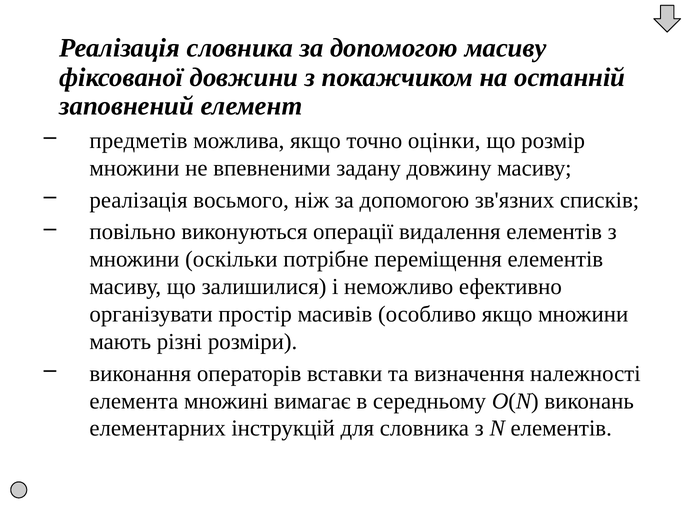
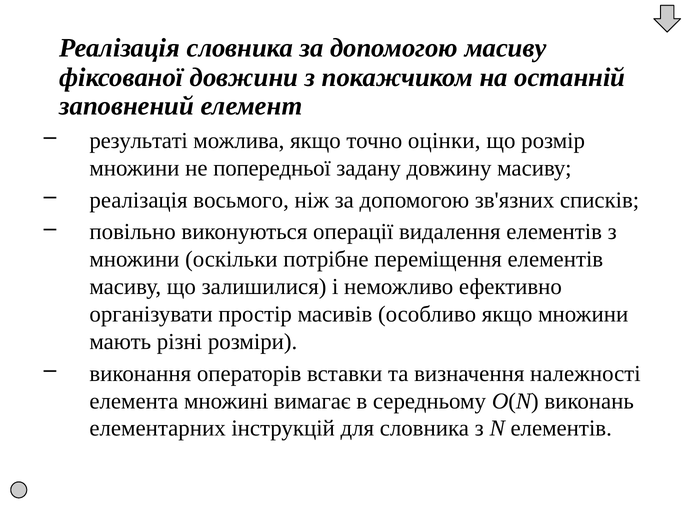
предметів: предметів -> результаті
впевненими: впевненими -> попередньої
